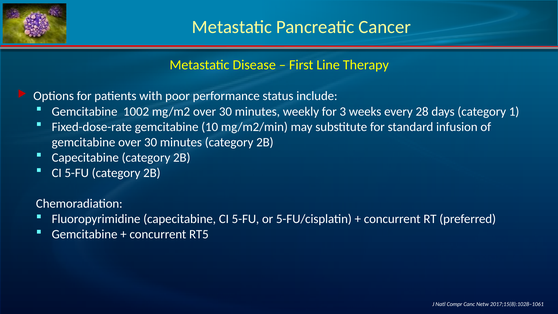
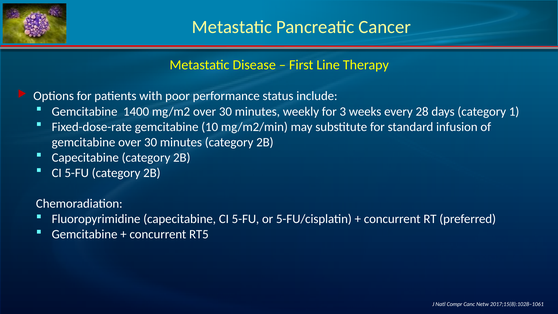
1002: 1002 -> 1400
